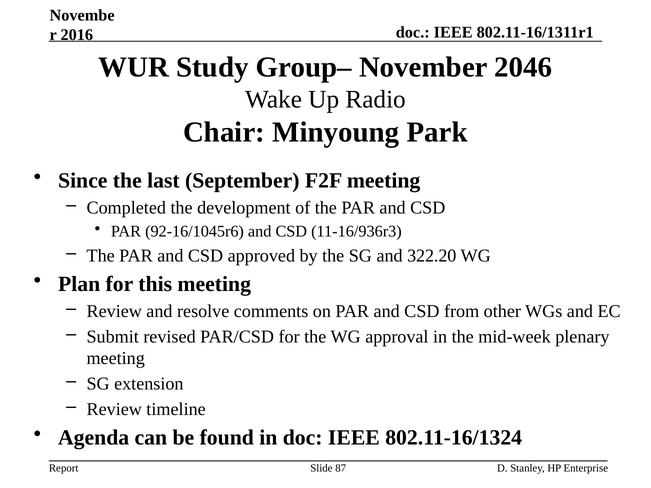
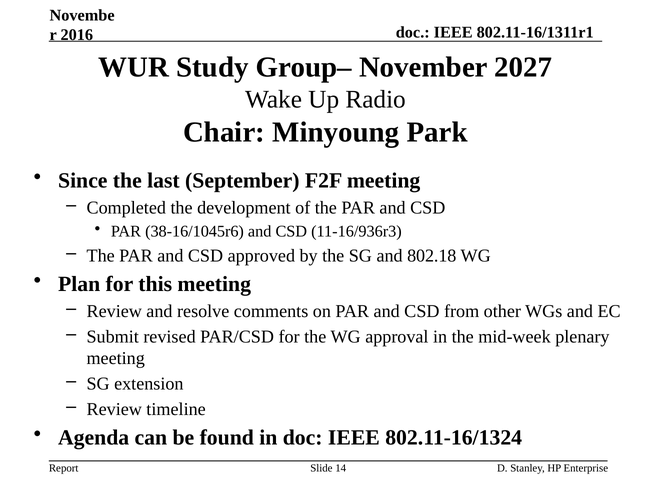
2046: 2046 -> 2027
92-16/1045r6: 92-16/1045r6 -> 38-16/1045r6
322.20: 322.20 -> 802.18
87: 87 -> 14
